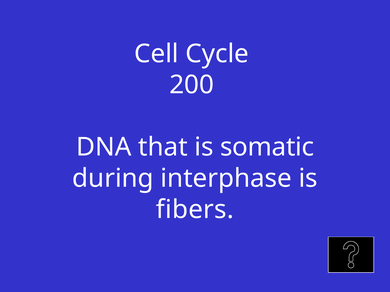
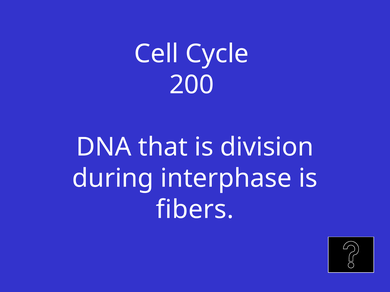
somatic: somatic -> division
